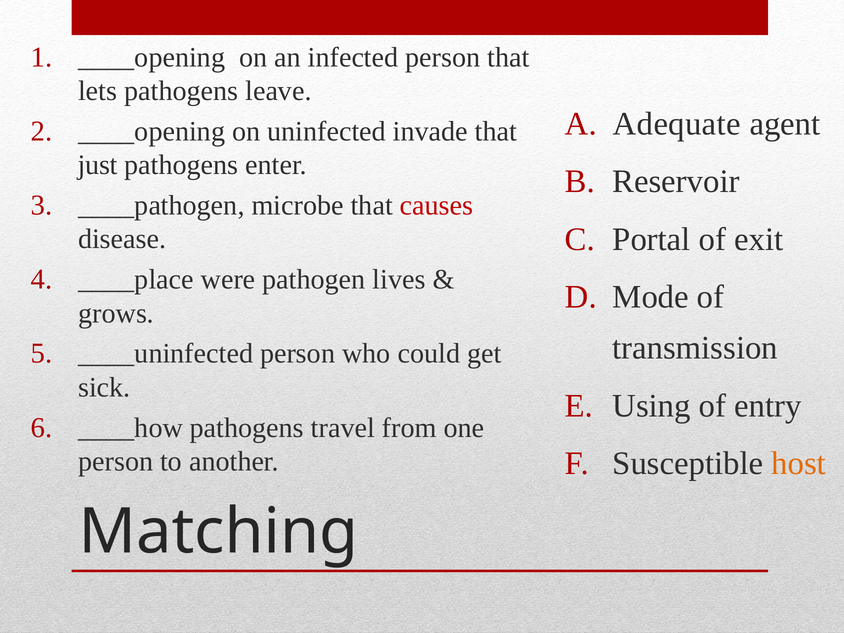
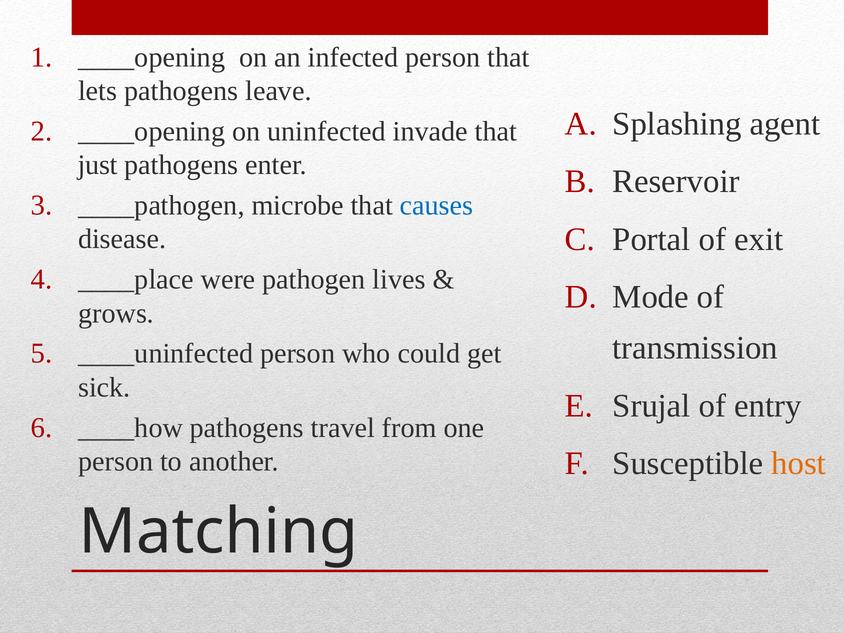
Adequate: Adequate -> Splashing
causes colour: red -> blue
Using: Using -> Srujal
